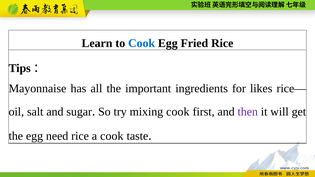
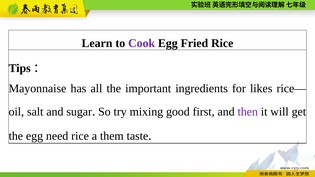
Cook at (142, 43) colour: blue -> purple
mixing cook: cook -> good
a cook: cook -> them
